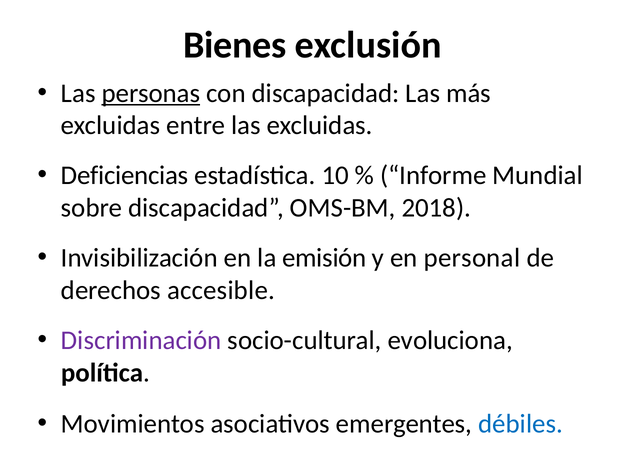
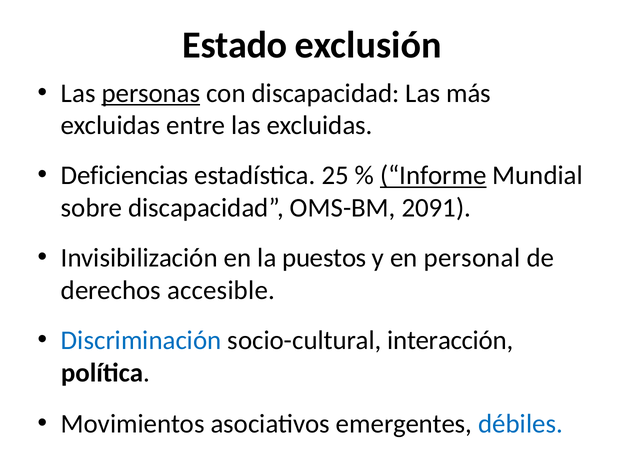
Bienes: Bienes -> Estado
10: 10 -> 25
Informe underline: none -> present
2018: 2018 -> 2091
emisión: emisión -> puestos
Discriminación colour: purple -> blue
evoluciona: evoluciona -> interacción
